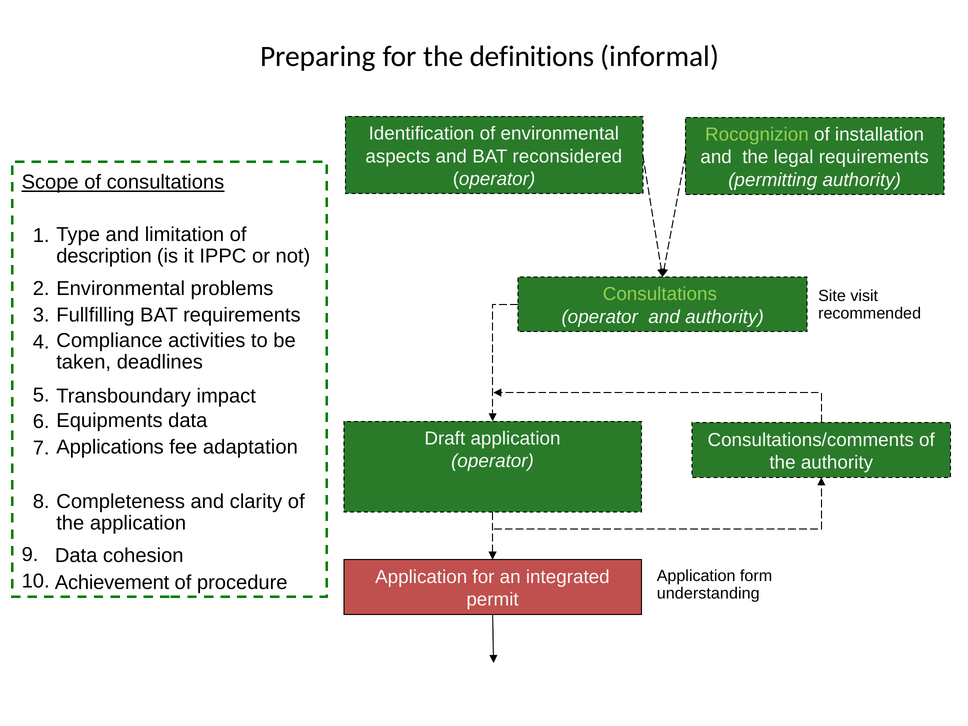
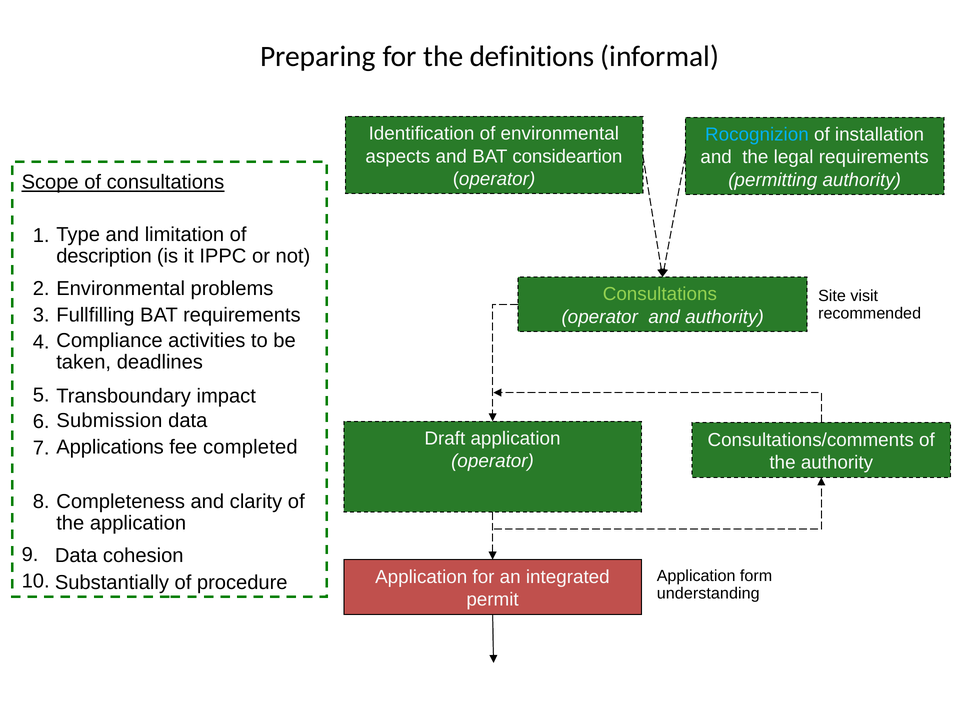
Rocognizion colour: light green -> light blue
reconsidered: reconsidered -> consideartion
Equipments: Equipments -> Submission
adaptation: adaptation -> completed
Achievement: Achievement -> Substantially
